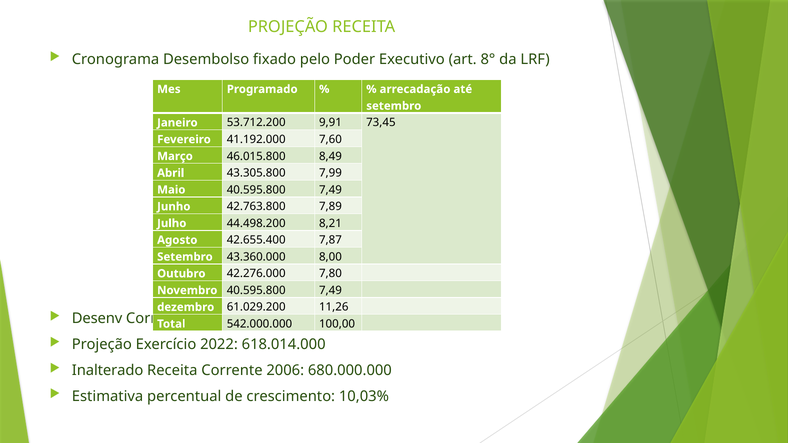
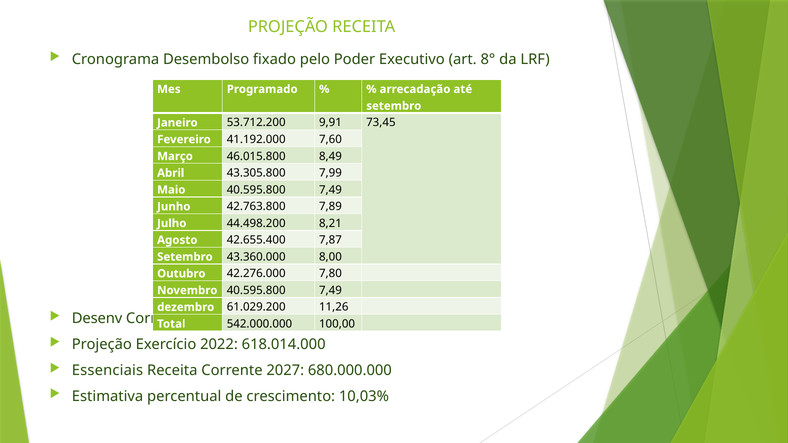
Inalterado: Inalterado -> Essenciais
2006: 2006 -> 2027
